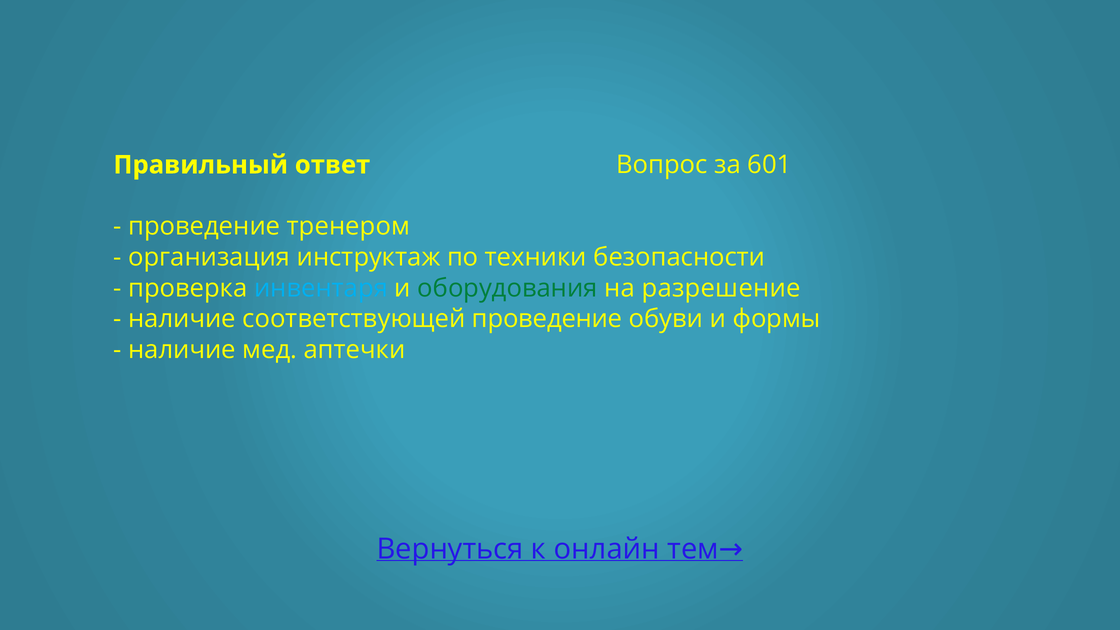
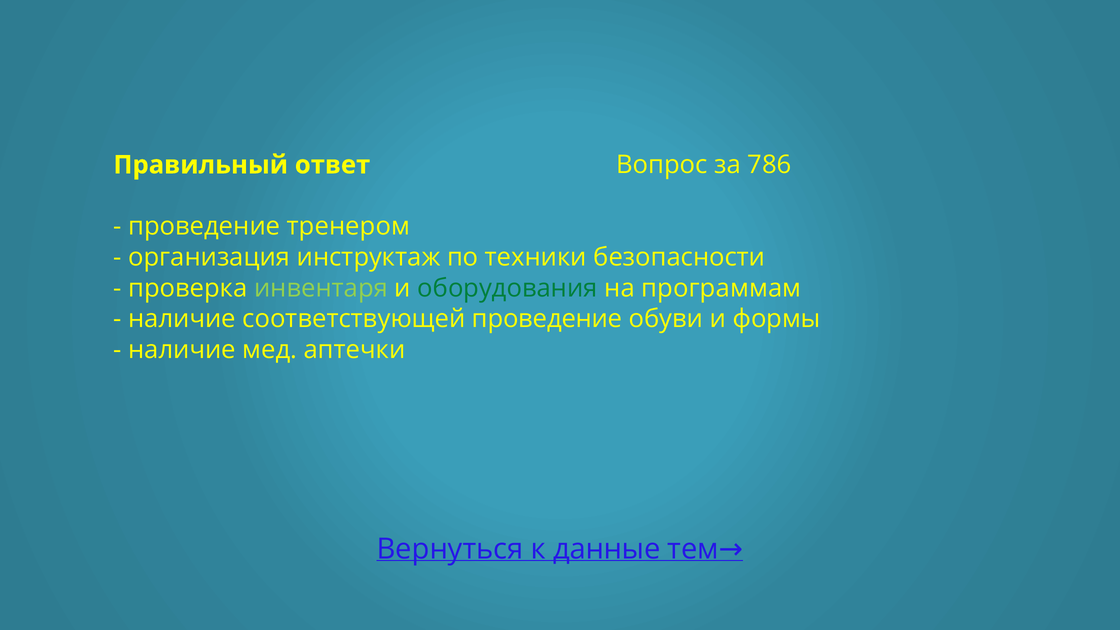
601: 601 -> 786
инвентаря colour: light blue -> light green
разрешение: разрешение -> программам
онлайн: онлайн -> данные
